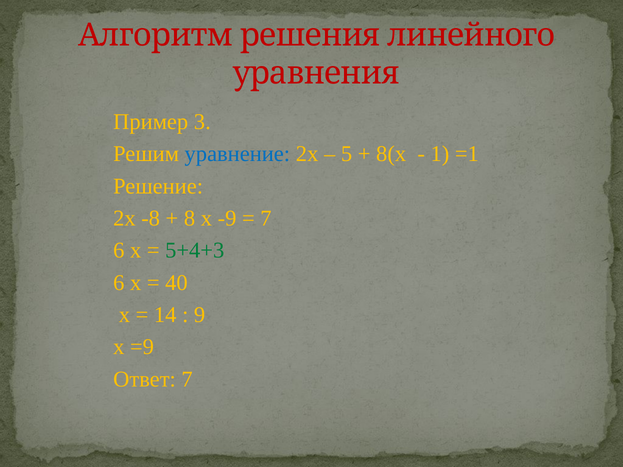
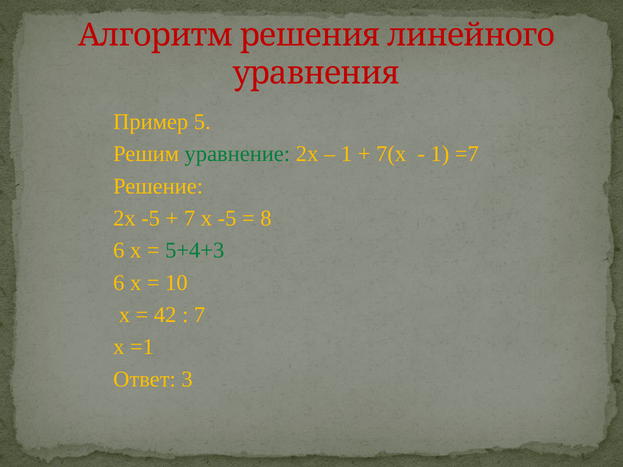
3: 3 -> 5
уравнение colour: blue -> green
5 at (347, 154): 5 -> 1
8(x: 8(x -> 7(x
=1: =1 -> =7
2x -8: -8 -> -5
8 at (190, 219): 8 -> 7
x -9: -9 -> -5
7 at (266, 219): 7 -> 8
40: 40 -> 10
14: 14 -> 42
9 at (200, 315): 9 -> 7
=9: =9 -> =1
Ответ 7: 7 -> 3
